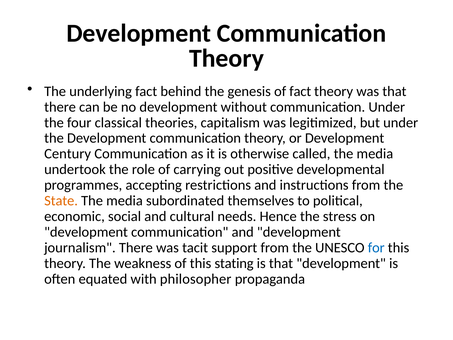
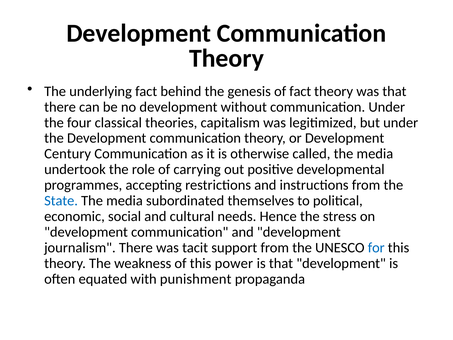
State colour: orange -> blue
stating: stating -> power
philosopher: philosopher -> punishment
